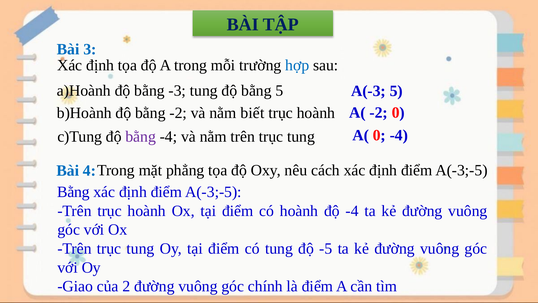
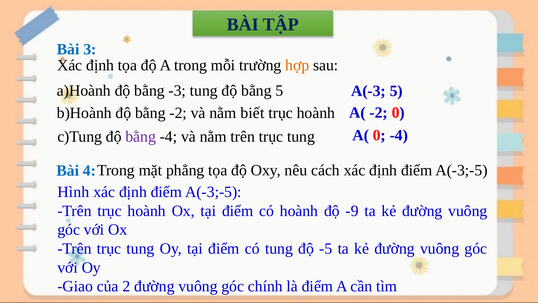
hợp colour: blue -> orange
Bằng at (74, 192): Bằng -> Hình
độ -4: -4 -> -9
